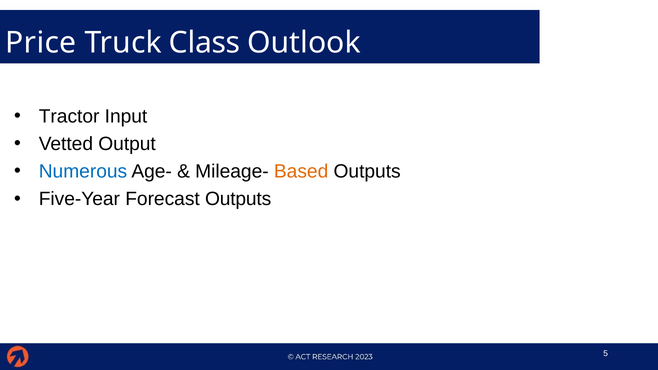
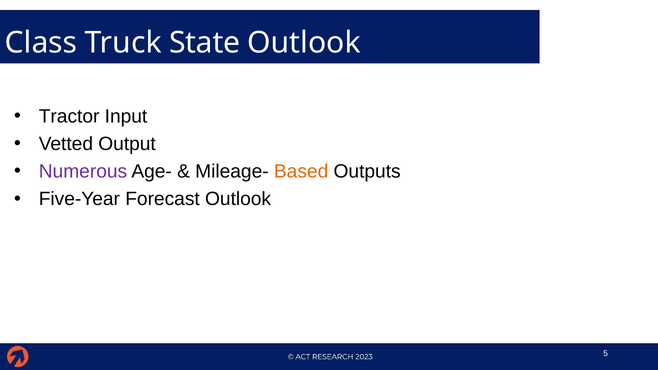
Price: Price -> Class
Class: Class -> State
Numerous colour: blue -> purple
Forecast Outputs: Outputs -> Outlook
